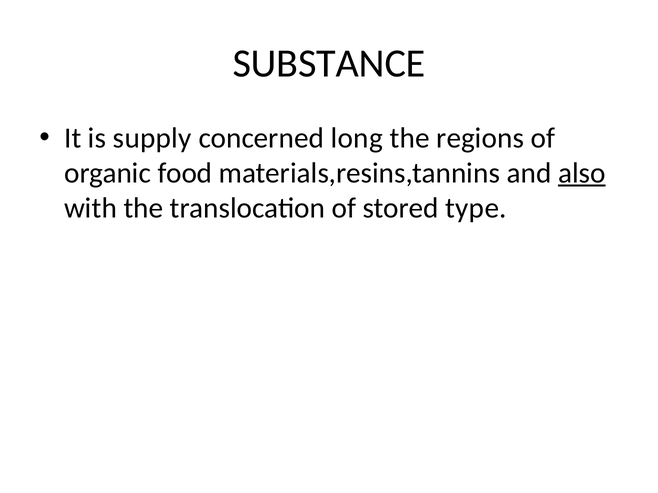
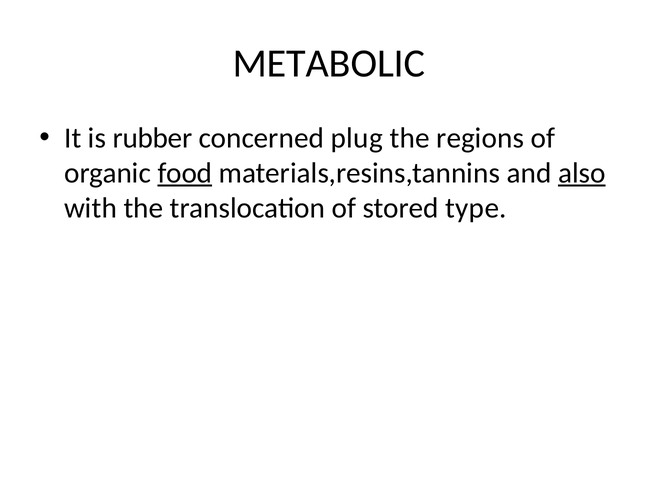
SUBSTANCE: SUBSTANCE -> METABOLIC
supply: supply -> rubber
long: long -> plug
food underline: none -> present
